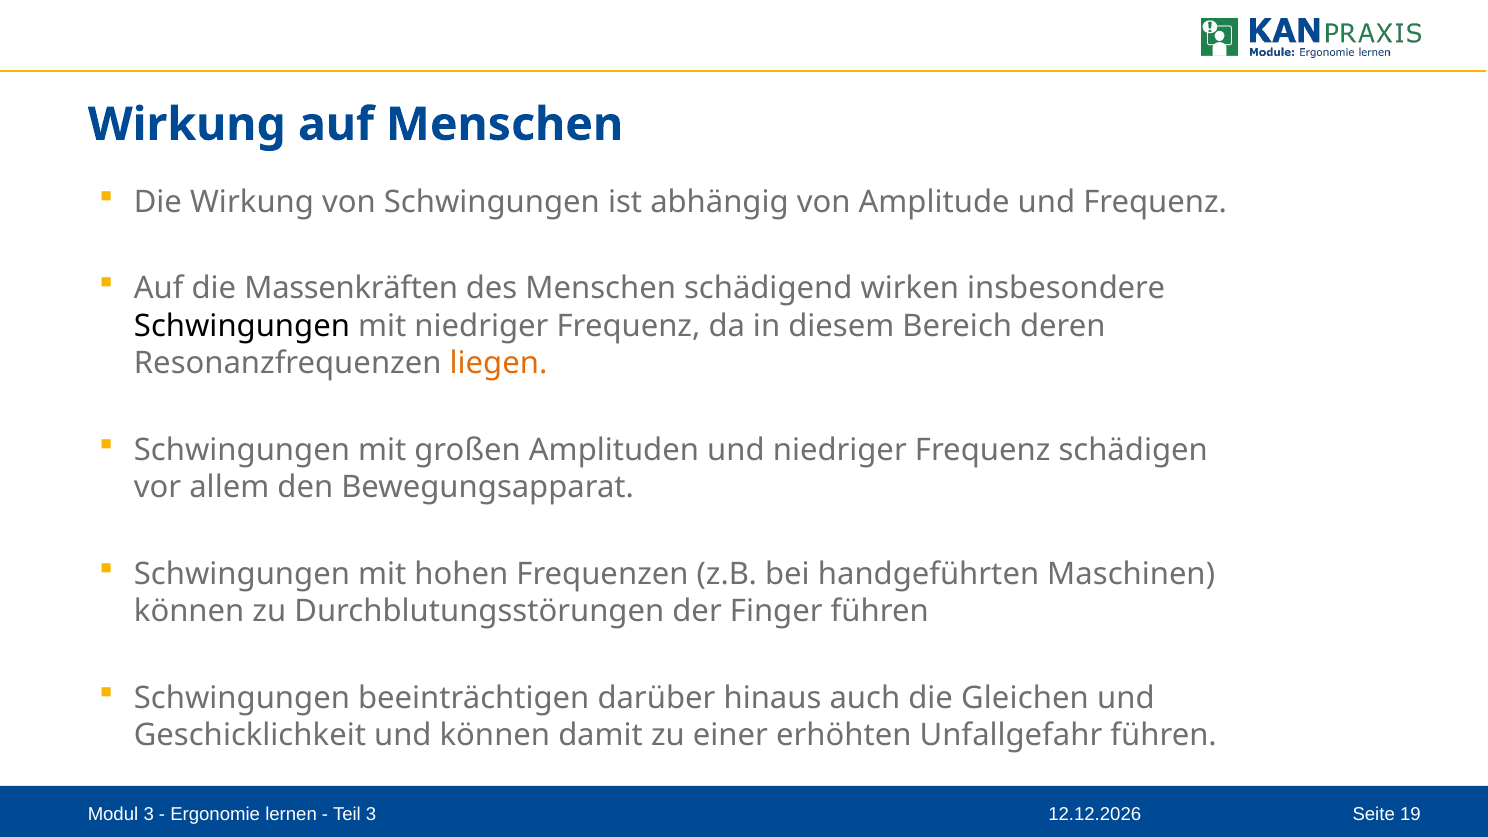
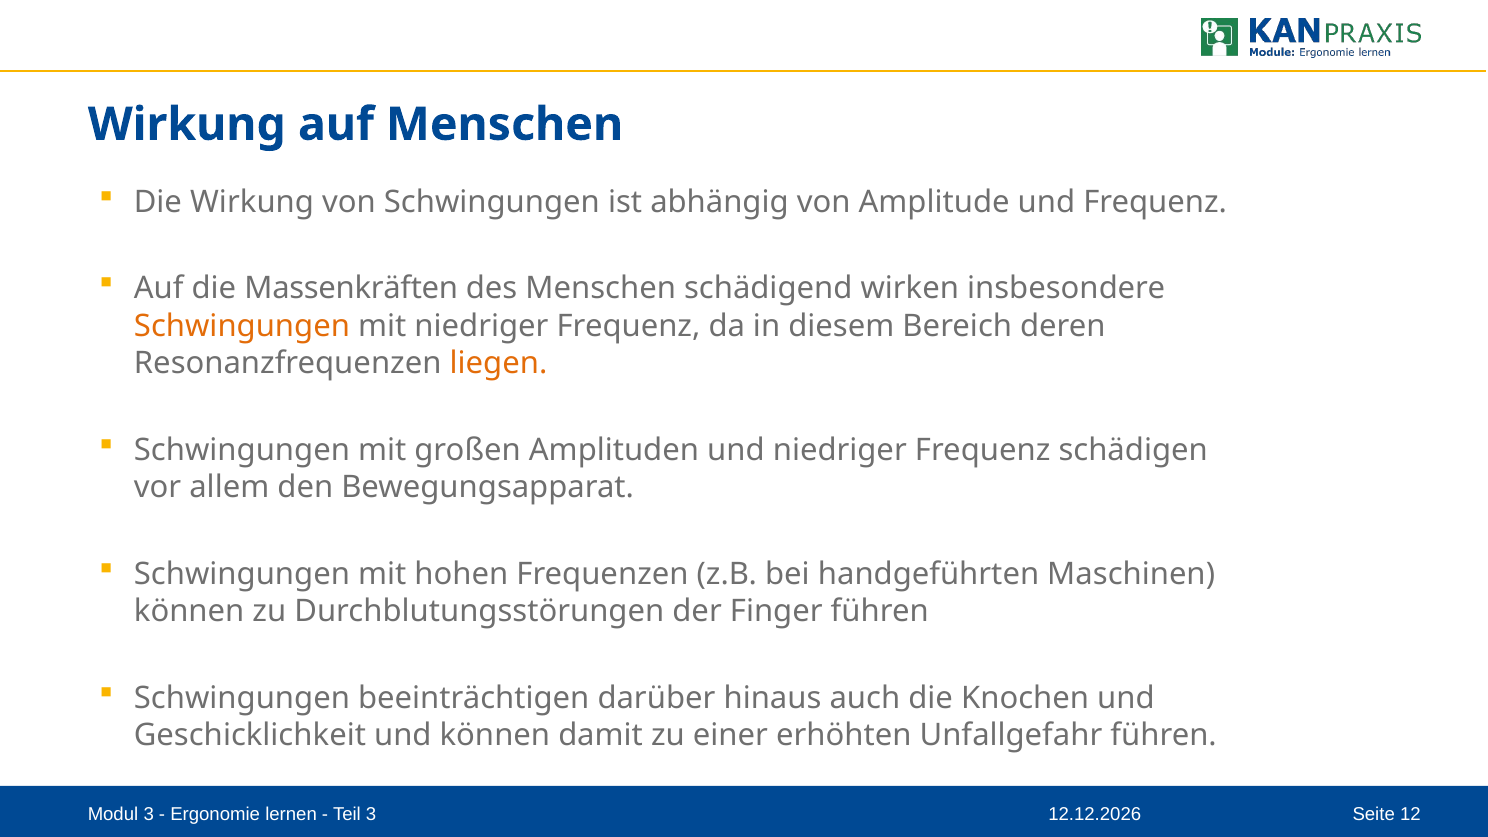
Schwingungen at (242, 326) colour: black -> orange
Gleichen: Gleichen -> Knochen
19: 19 -> 12
